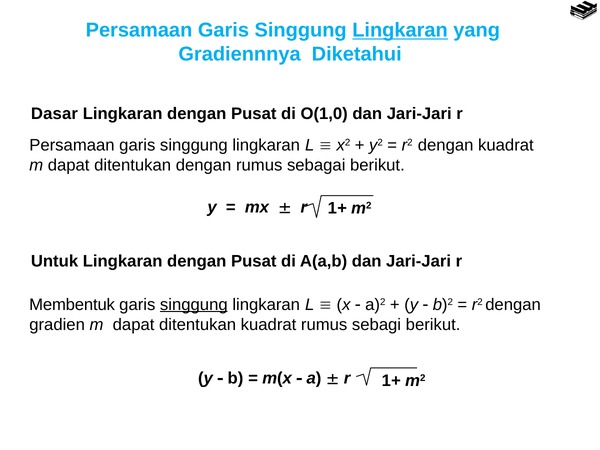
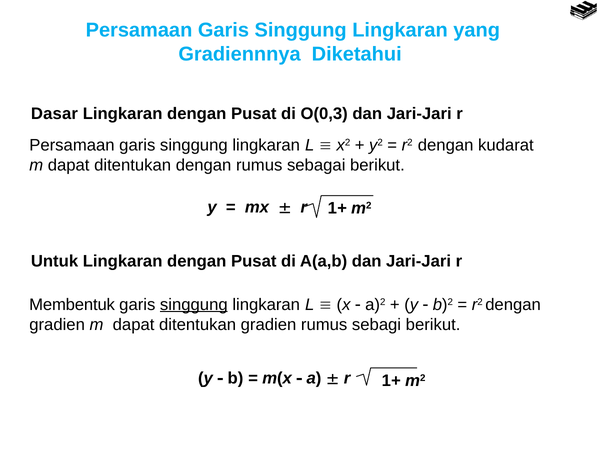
Lingkaran at (400, 30) underline: present -> none
O(1,0: O(1,0 -> O(0,3
dengan kuadrat: kuadrat -> kudarat
ditentukan kuadrat: kuadrat -> gradien
